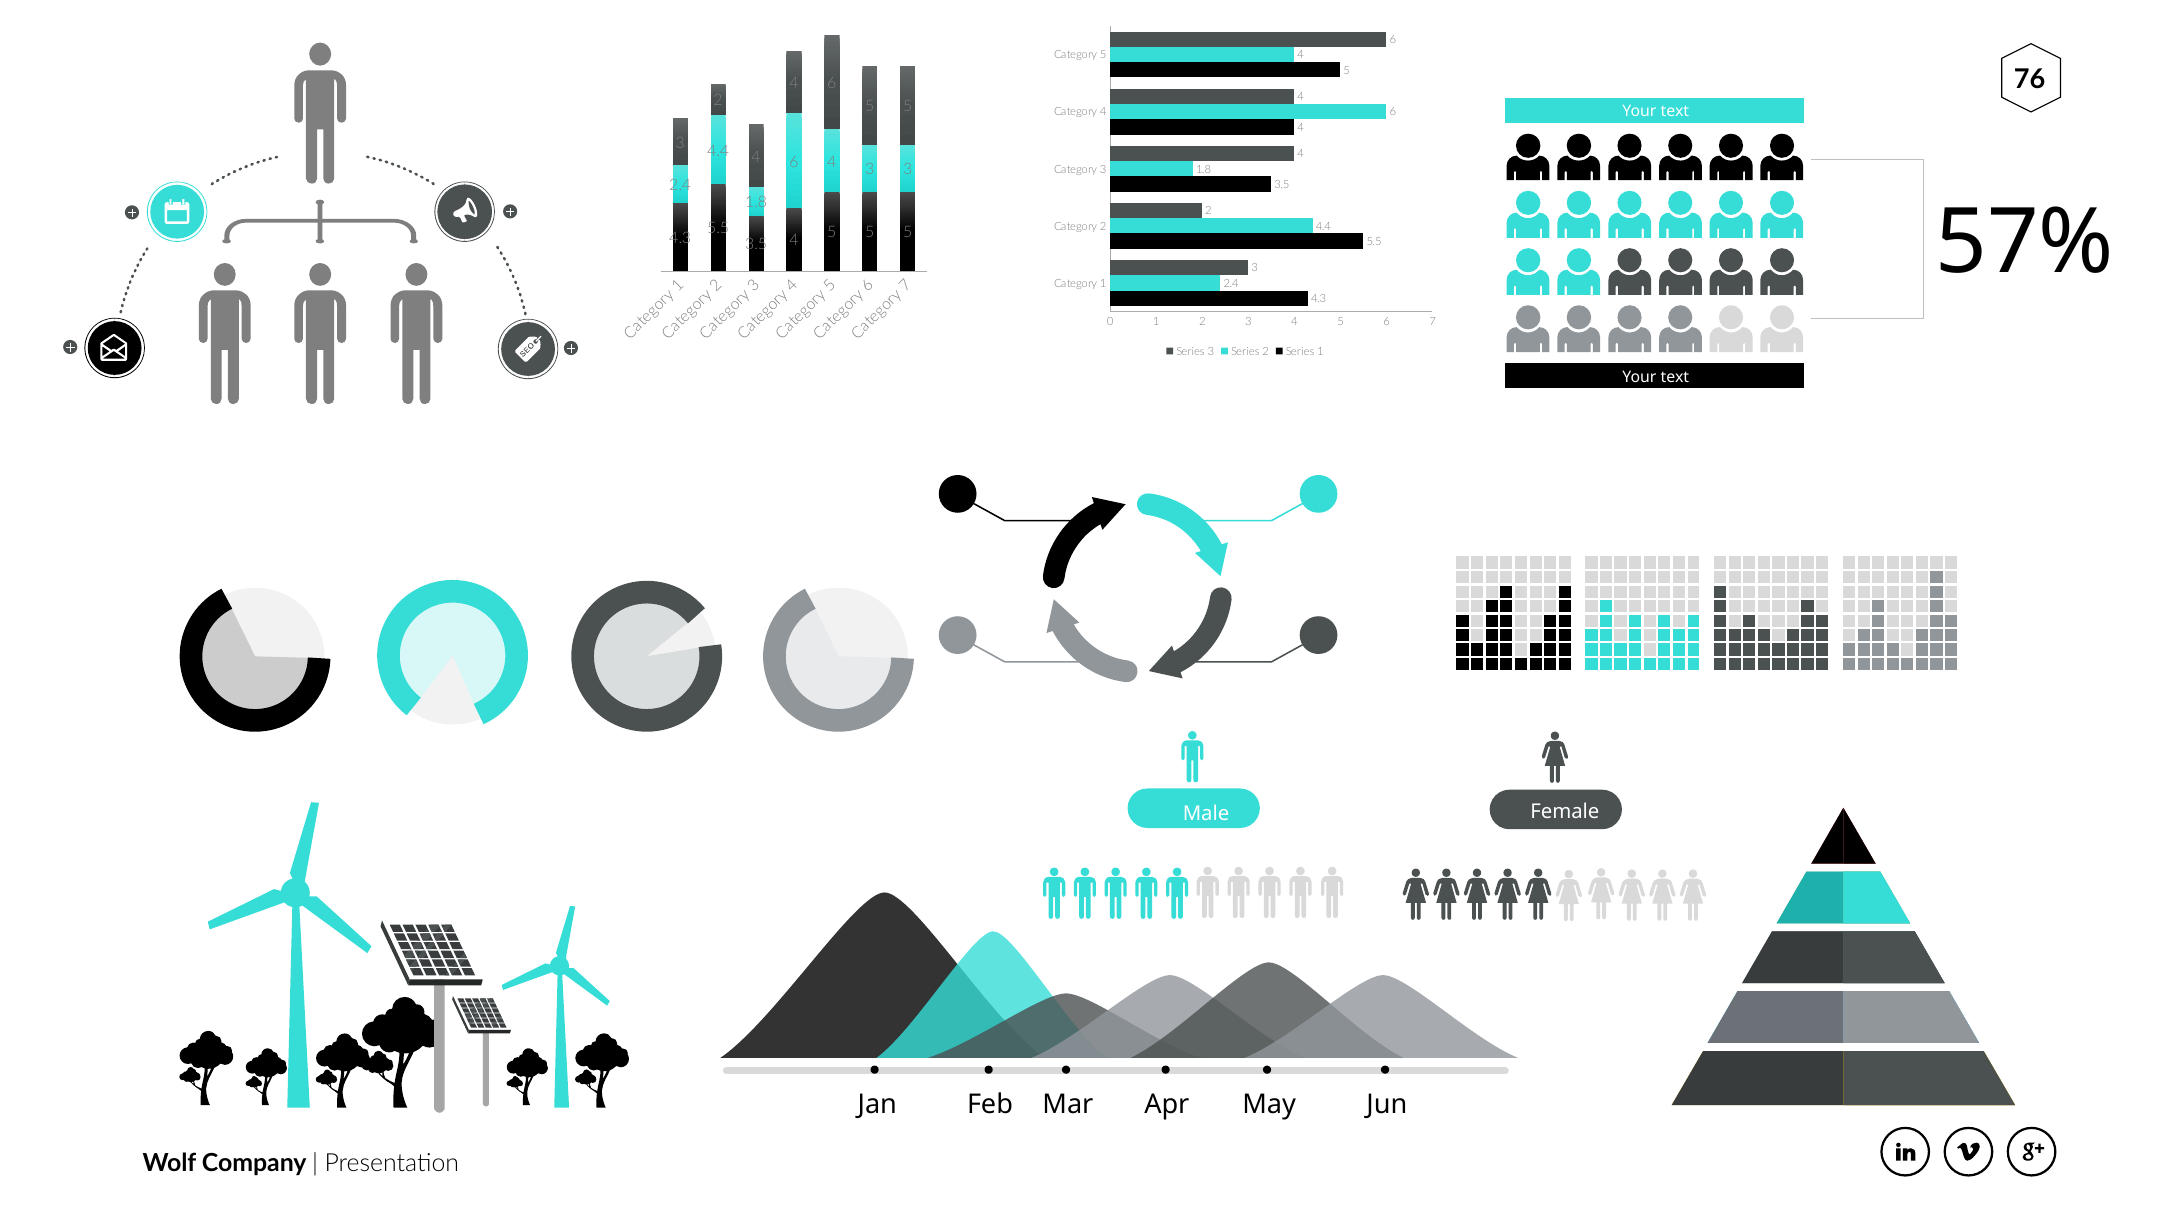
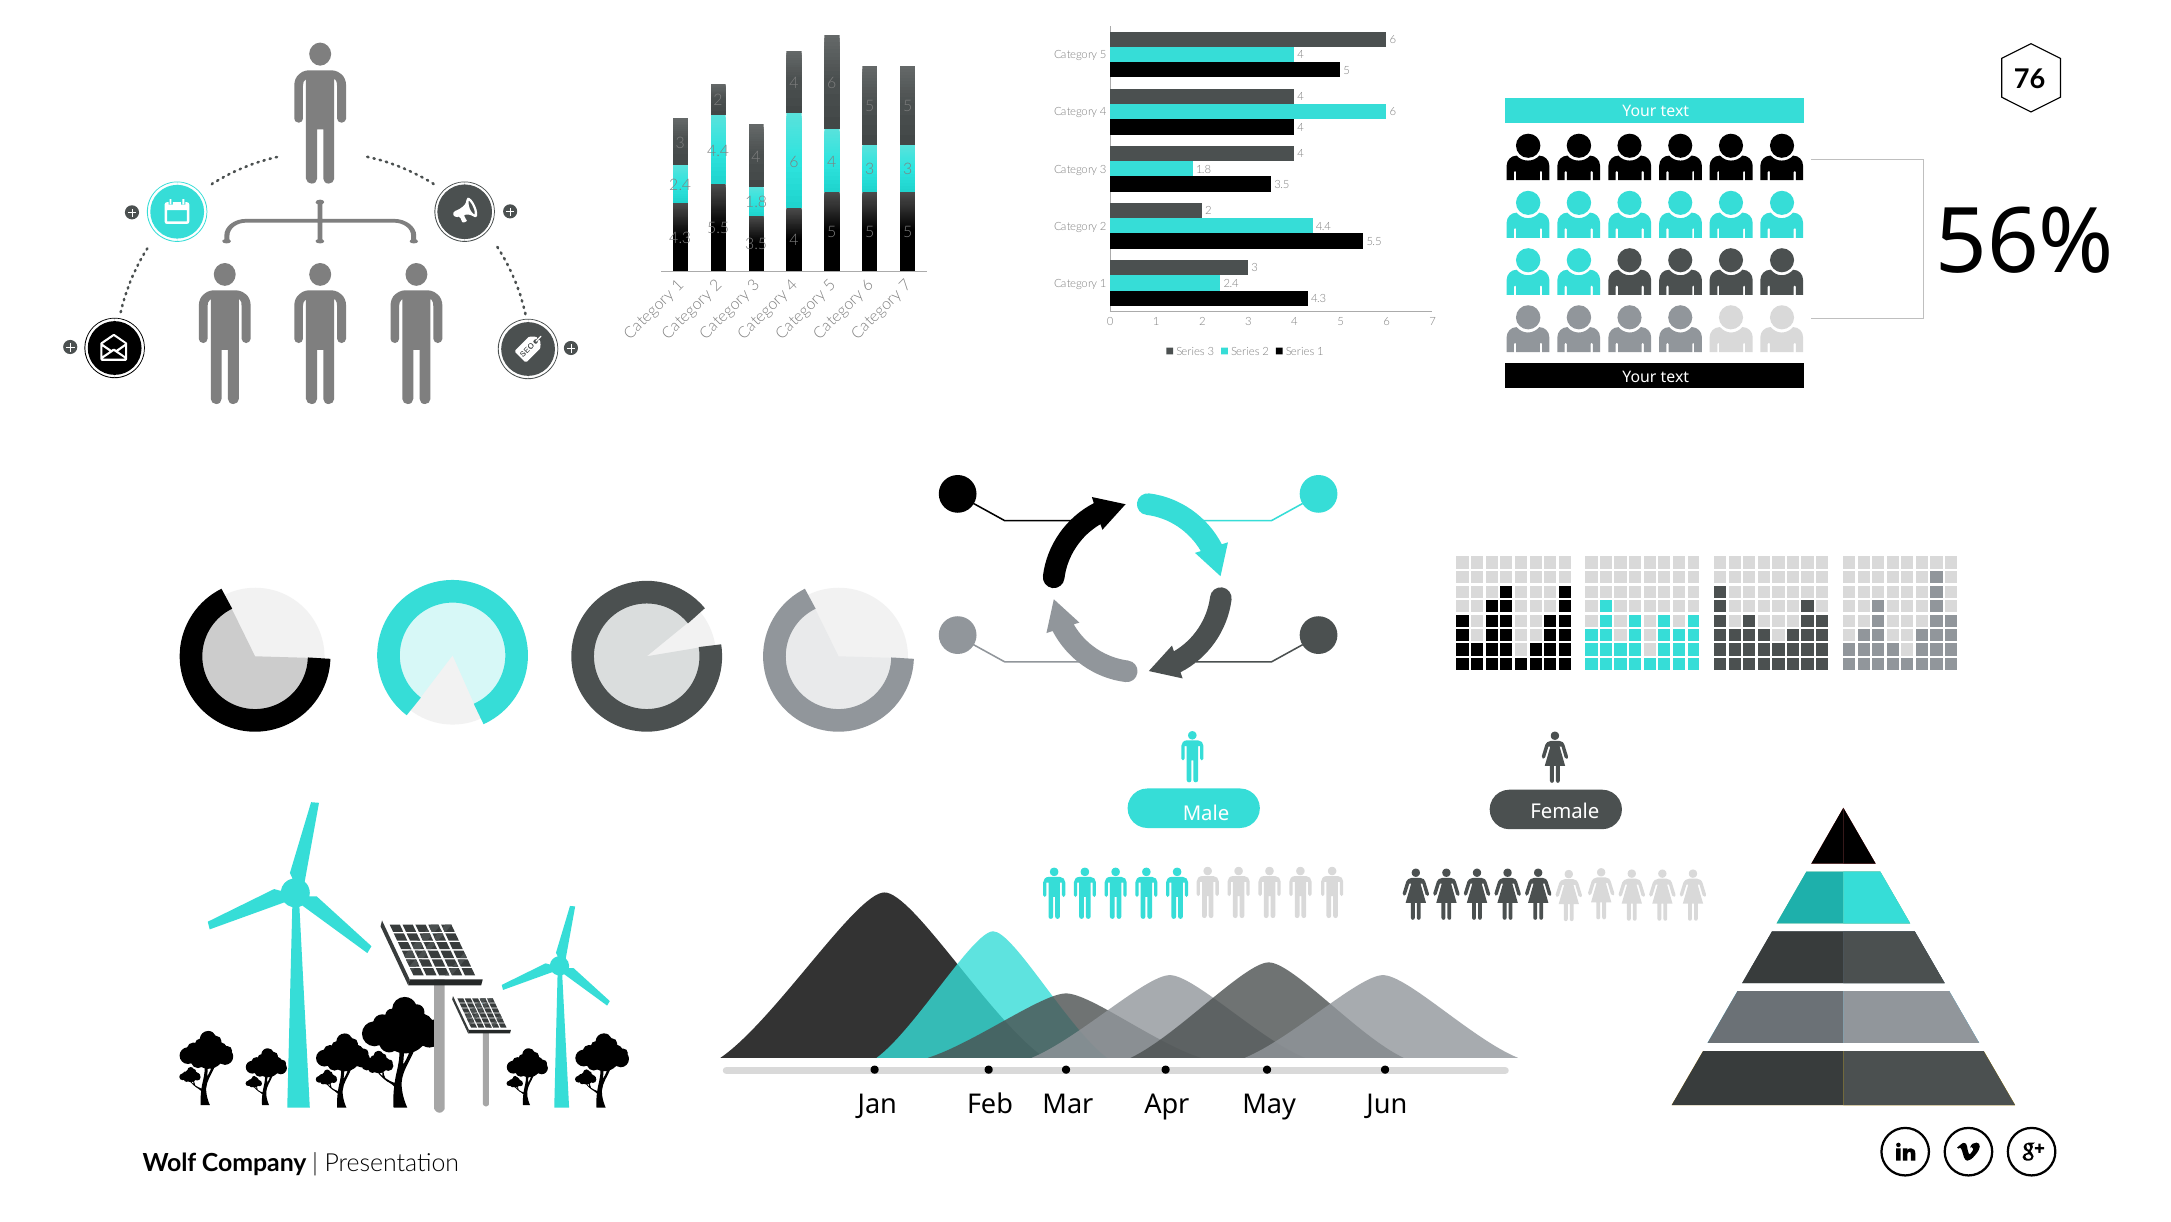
57%: 57% -> 56%
